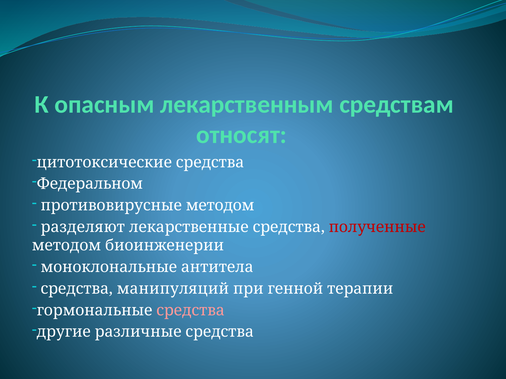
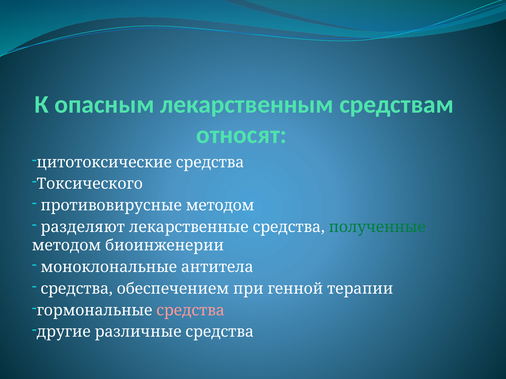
Федеральном: Федеральном -> Токсического
полученные colour: red -> green
манипуляций: манипуляций -> обеспечением
